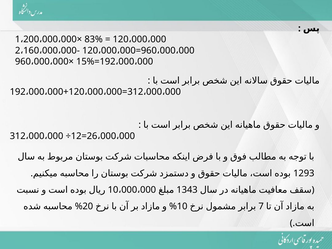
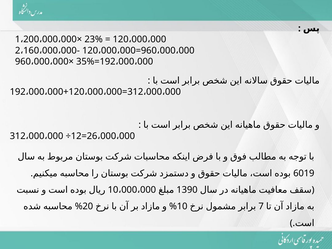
83%: 83% -> 23%
15%: 15% -> 35%
1293: 1293 -> 6019
1343: 1343 -> 1390
